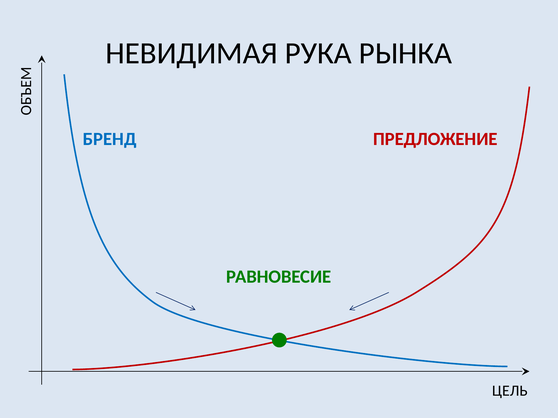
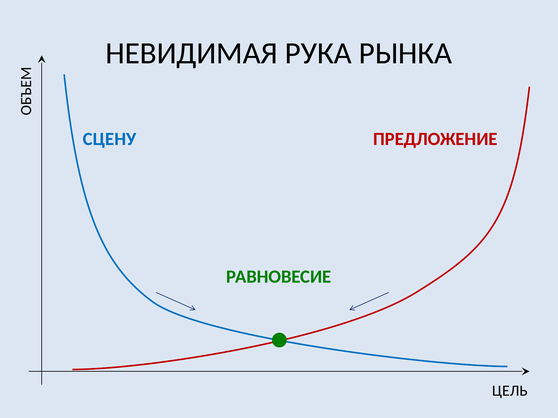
БРЕНД: БРЕНД -> СЦЕНУ
